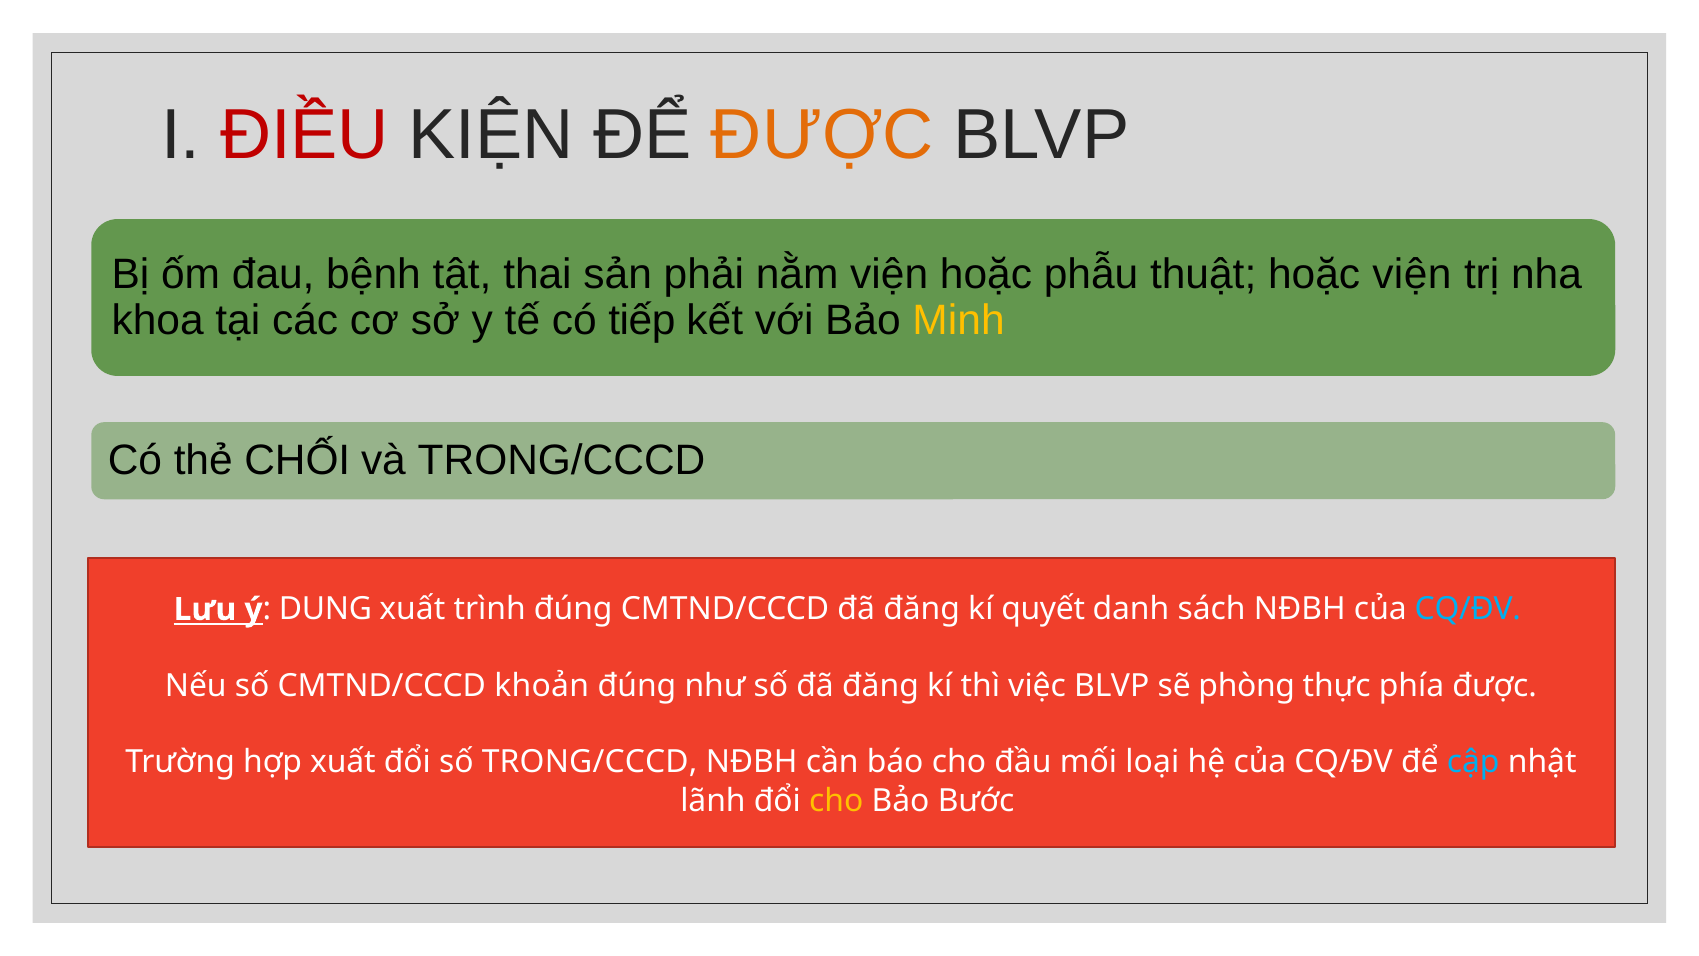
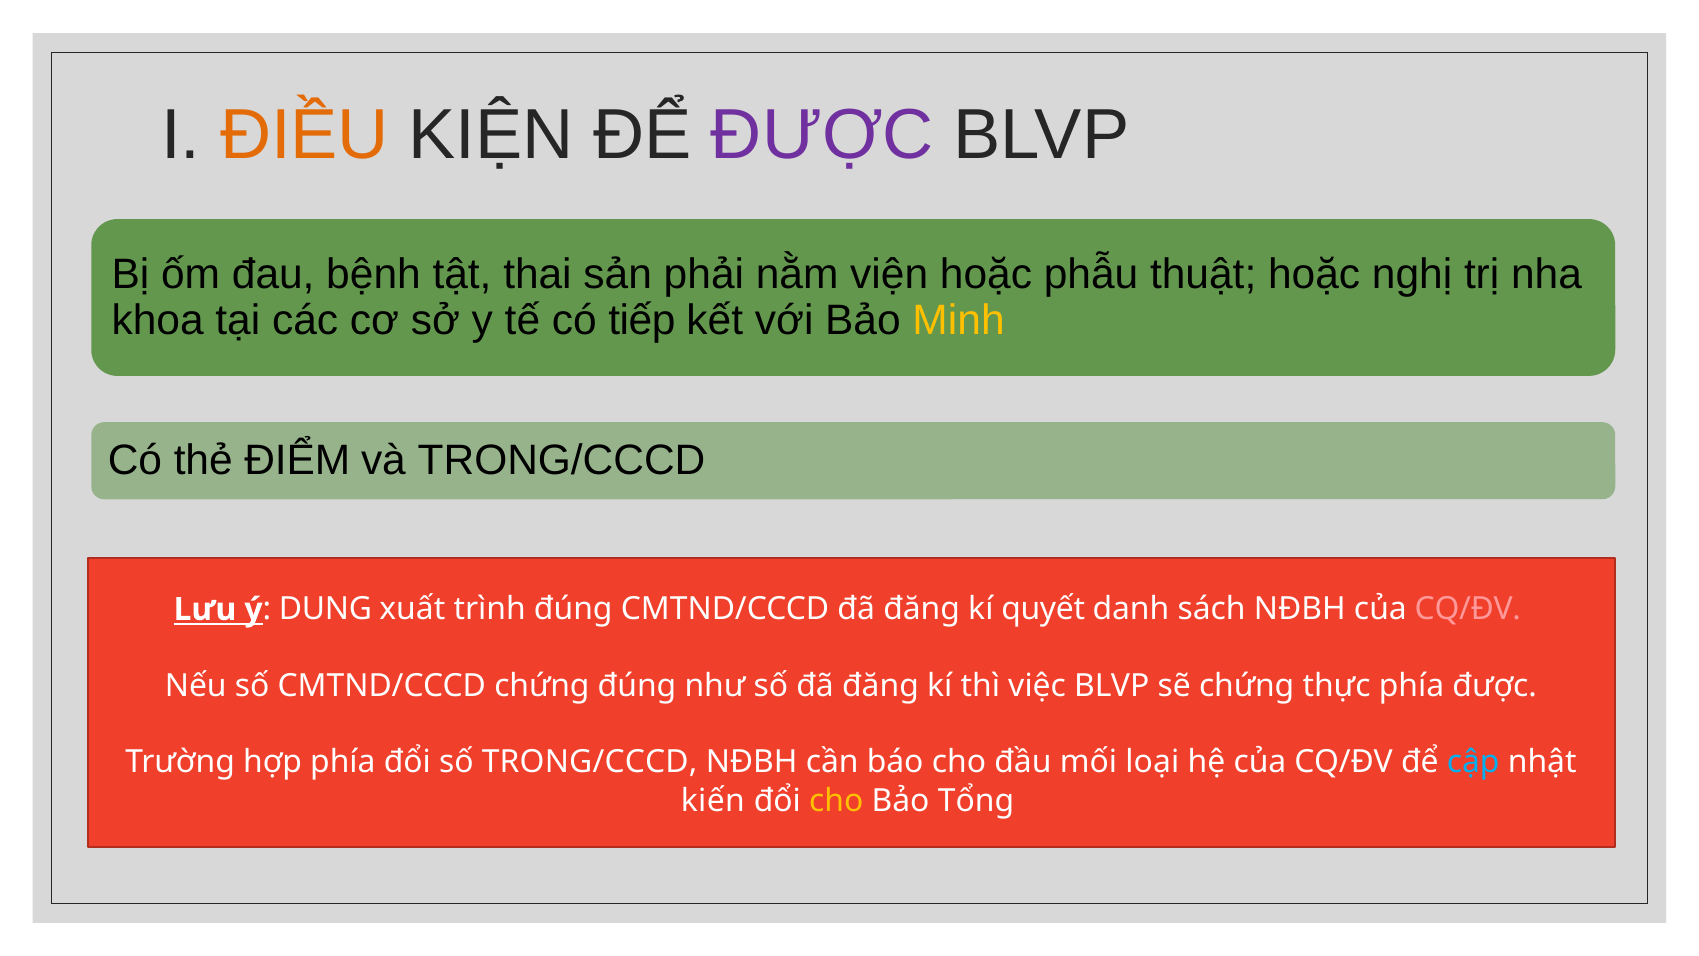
ĐIỀU colour: red -> orange
ĐƯỢC at (823, 135) colour: orange -> purple
viện at (1412, 274): viện -> nghị
CHỐI: CHỐI -> ĐIỂM
CQ/ĐV at (1468, 609) colour: light blue -> pink
CMTND/CCCD khoản: khoản -> chứng
sẽ phòng: phòng -> chứng
hợp xuất: xuất -> phía
lãnh: lãnh -> kiến
Bước: Bước -> Tổng
